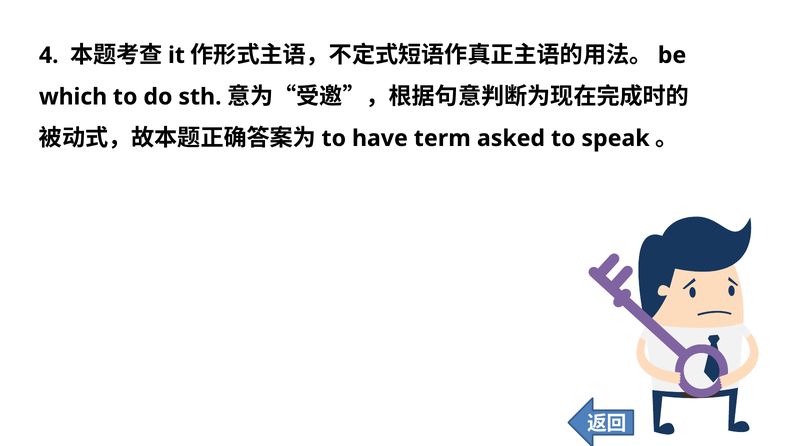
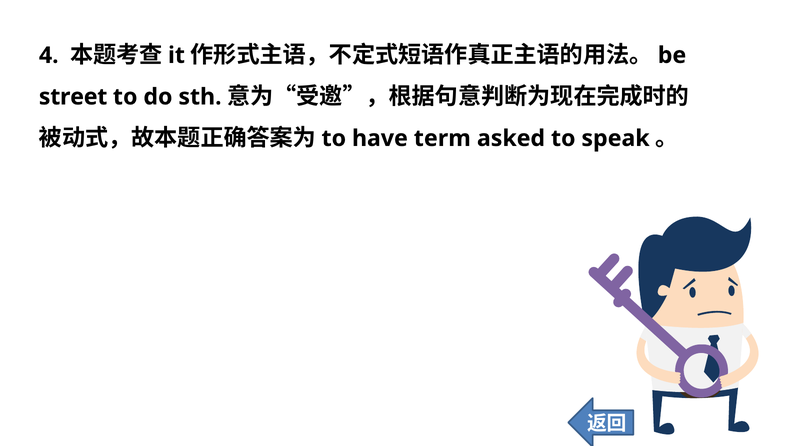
which: which -> street
